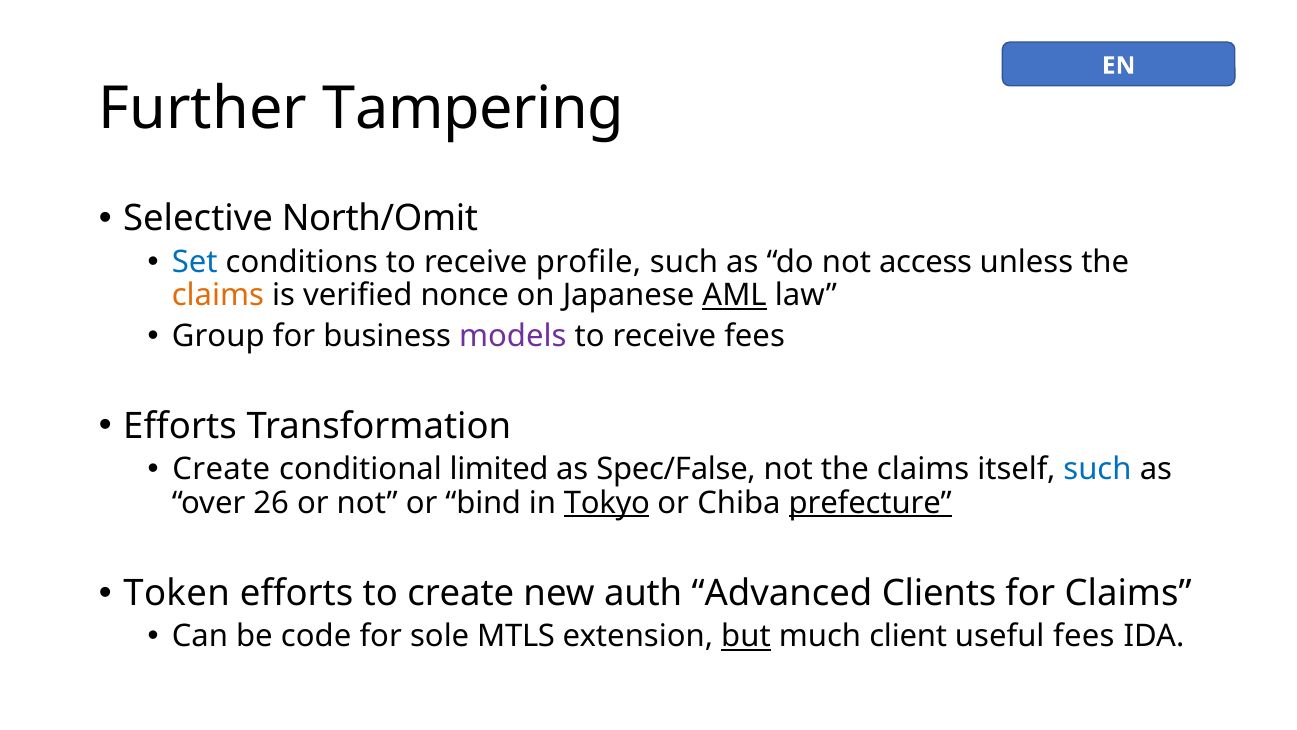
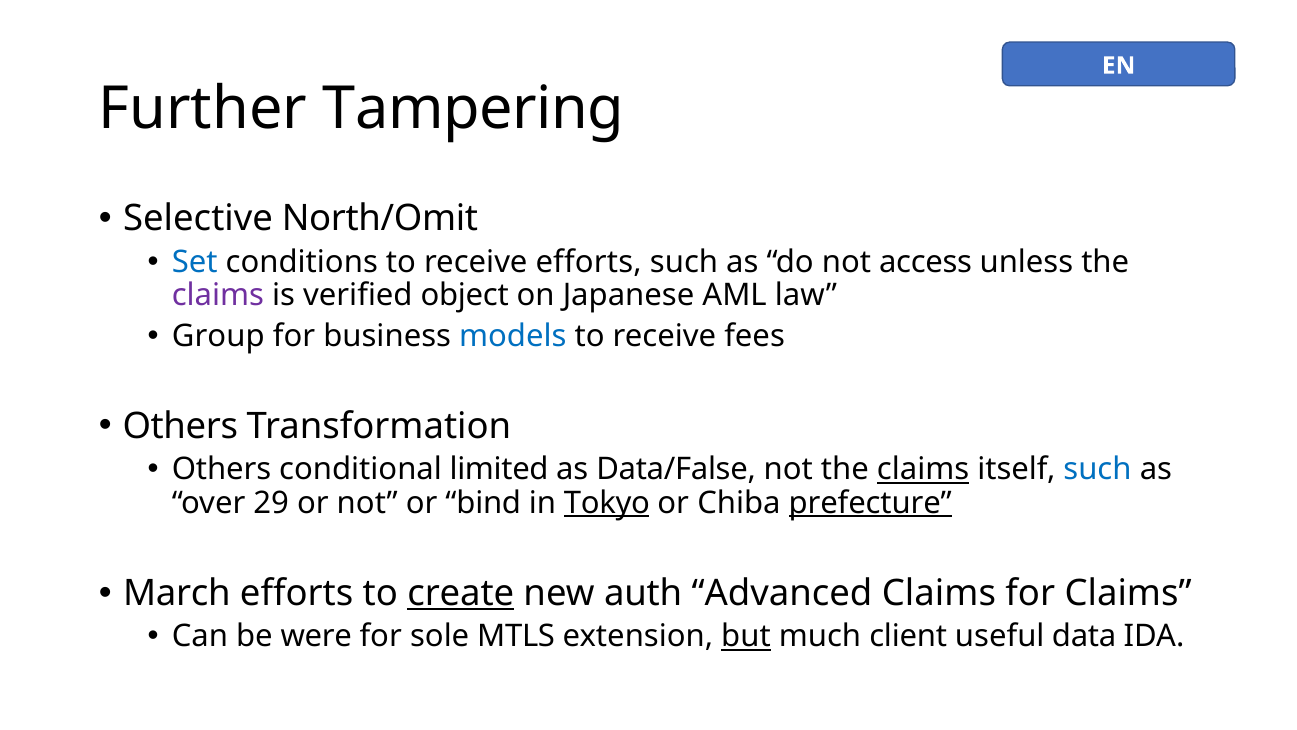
receive profile: profile -> efforts
claims at (218, 295) colour: orange -> purple
nonce: nonce -> object
AML underline: present -> none
models colour: purple -> blue
Efforts at (180, 426): Efforts -> Others
Create at (221, 469): Create -> Others
Spec/False: Spec/False -> Data/False
claims at (923, 469) underline: none -> present
26: 26 -> 29
Token: Token -> March
create at (461, 593) underline: none -> present
Advanced Clients: Clients -> Claims
code: code -> were
useful fees: fees -> data
